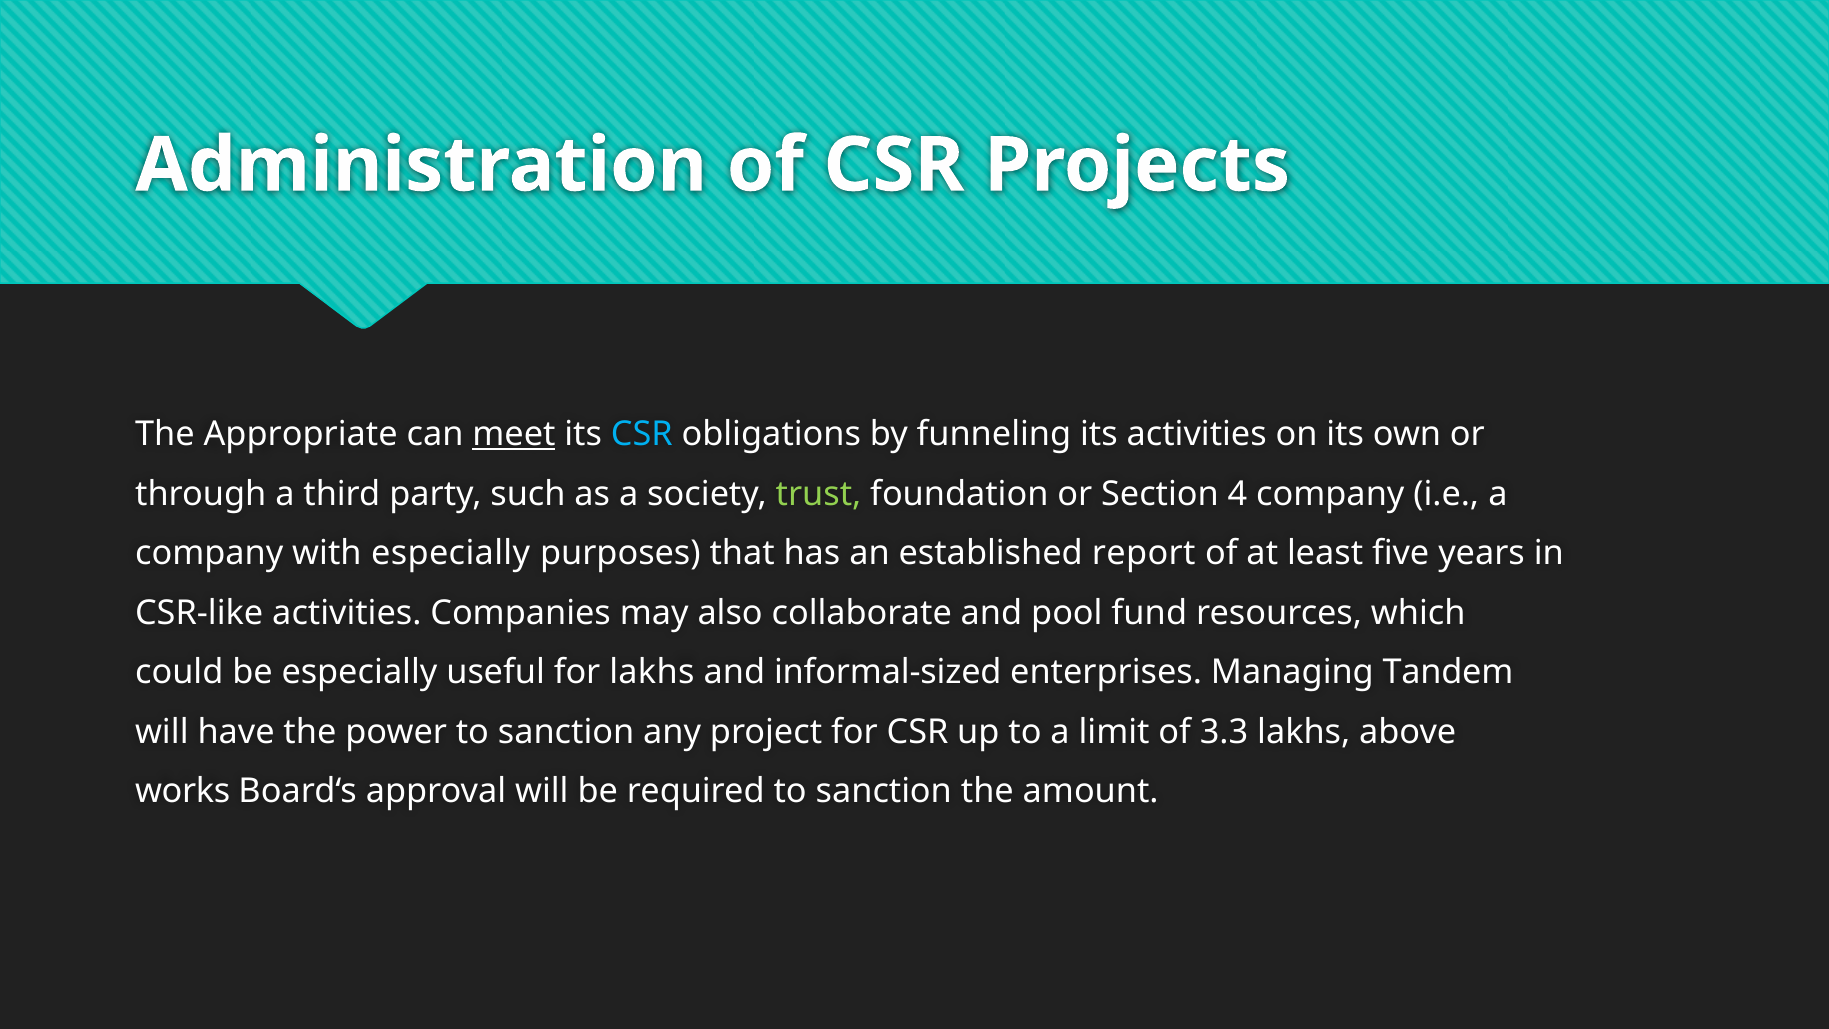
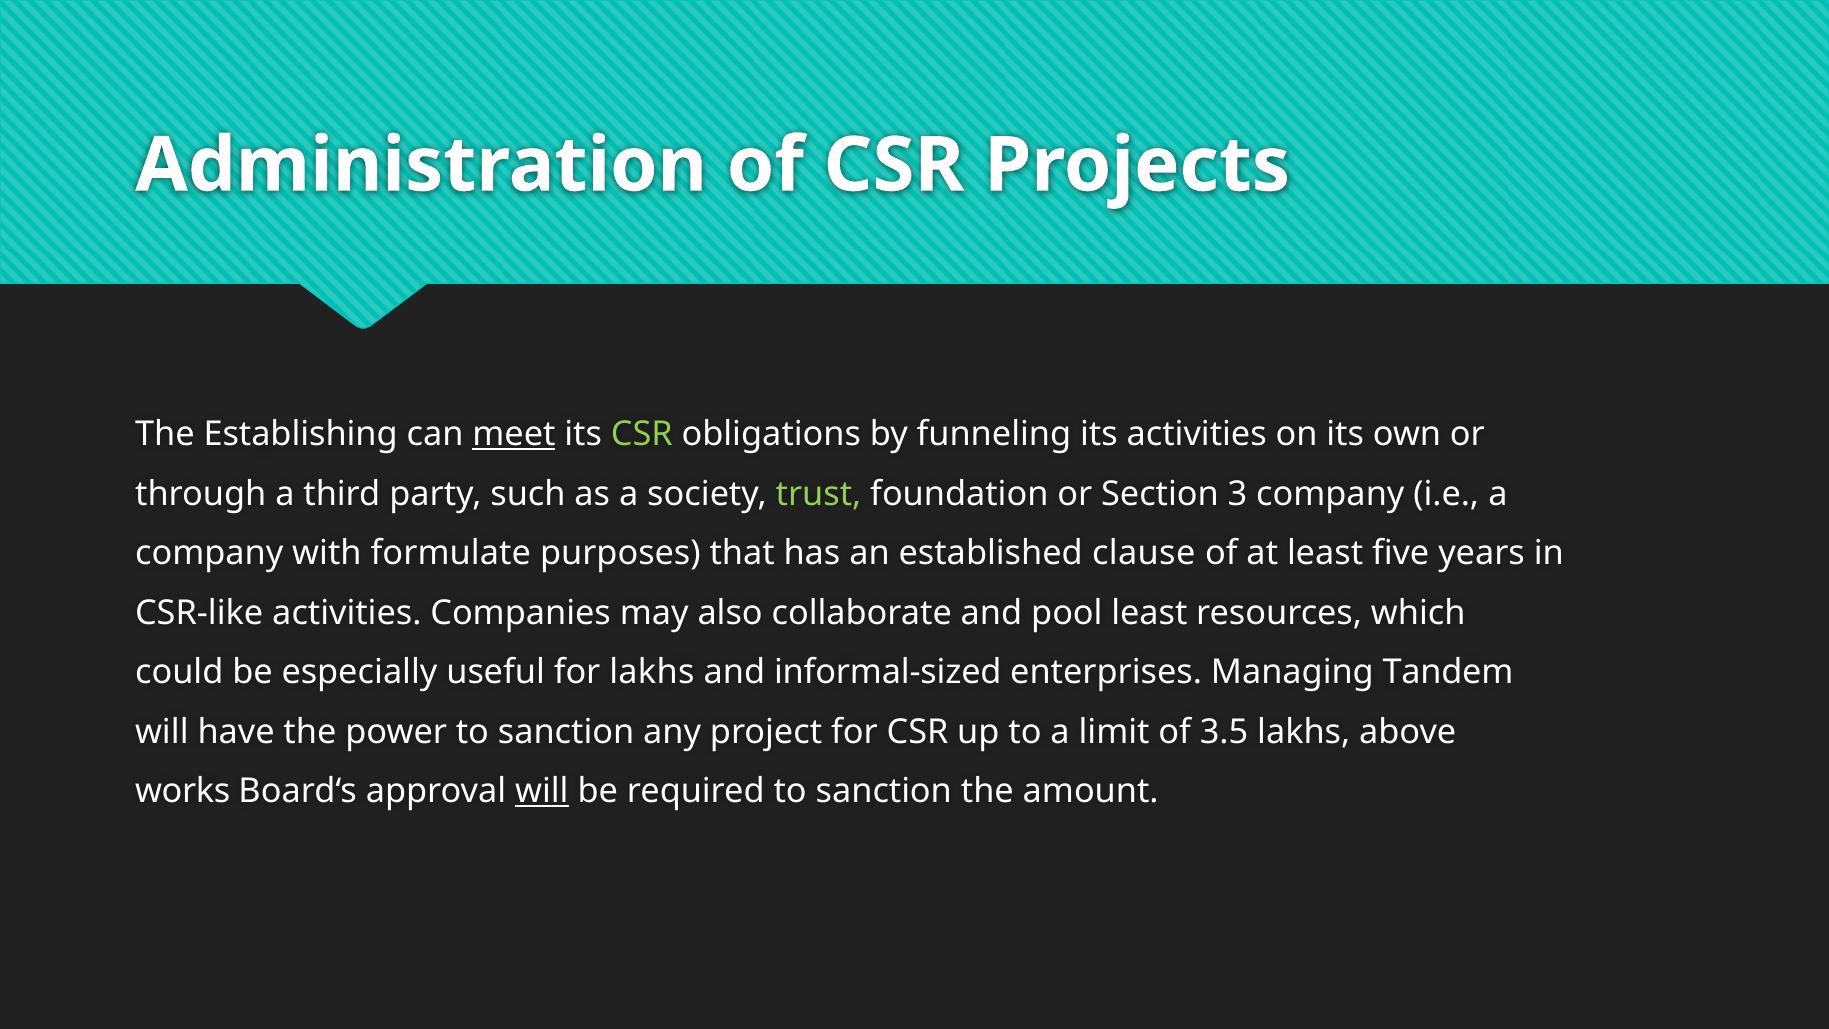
Appropriate: Appropriate -> Establishing
CSR at (642, 434) colour: light blue -> light green
4: 4 -> 3
with especially: especially -> formulate
report: report -> clause
pool fund: fund -> least
3.3: 3.3 -> 3.5
will at (542, 791) underline: none -> present
